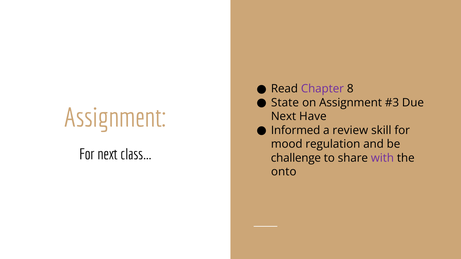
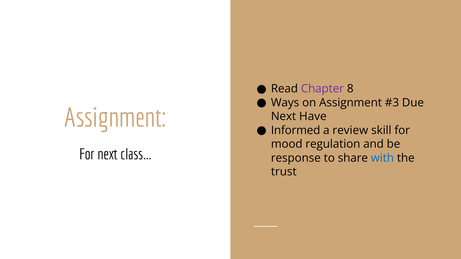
State: State -> Ways
challenge: challenge -> response
with colour: purple -> blue
onto: onto -> trust
